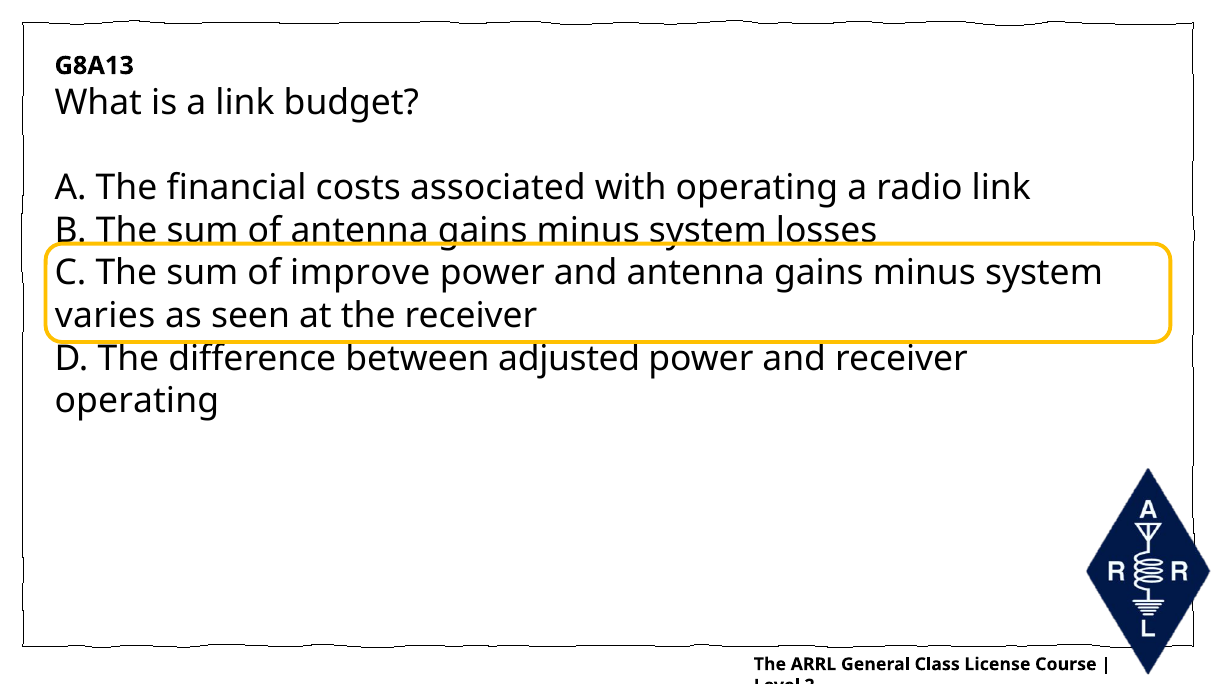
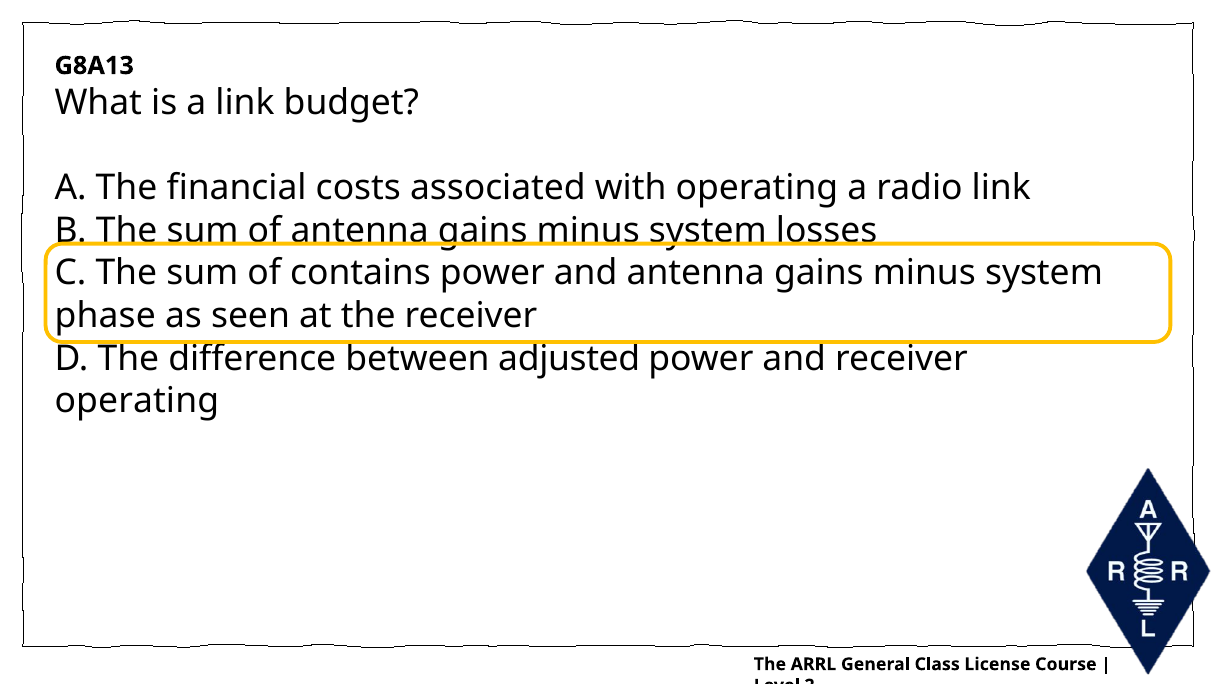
improve: improve -> contains
varies: varies -> phase
